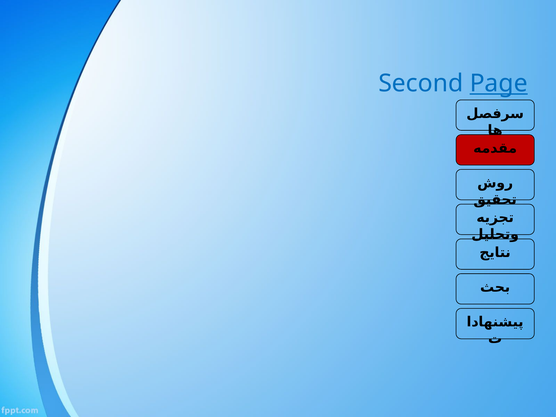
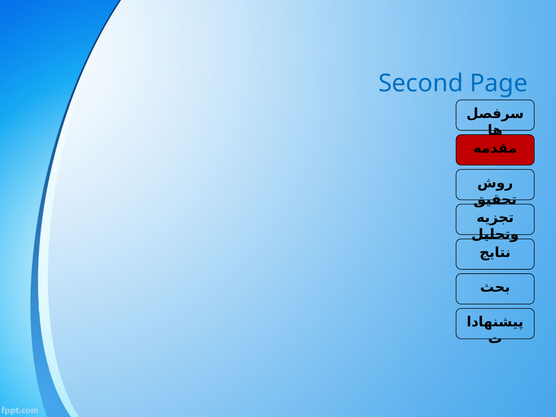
Page underline: present -> none
